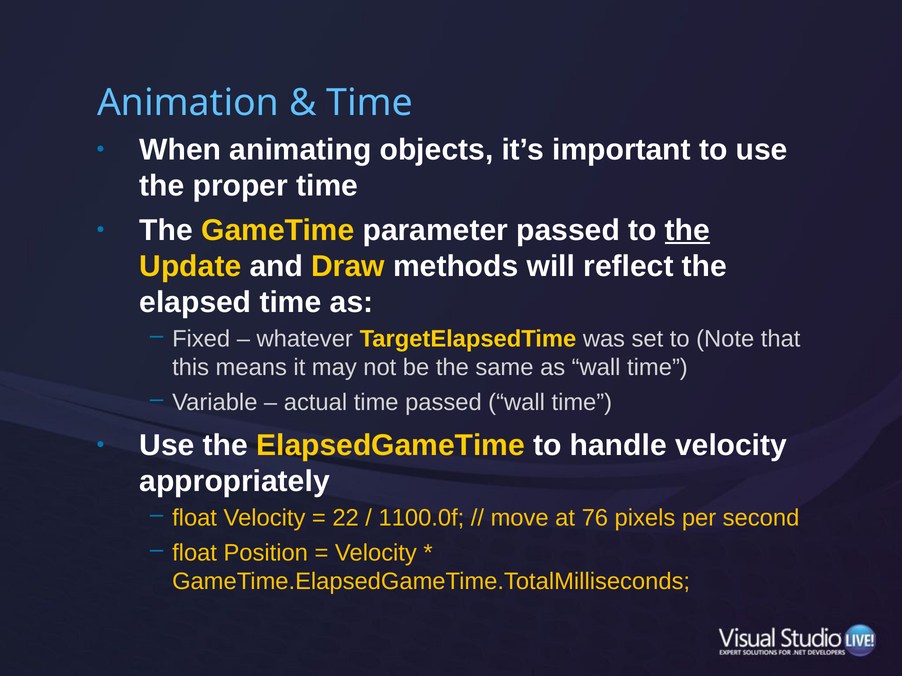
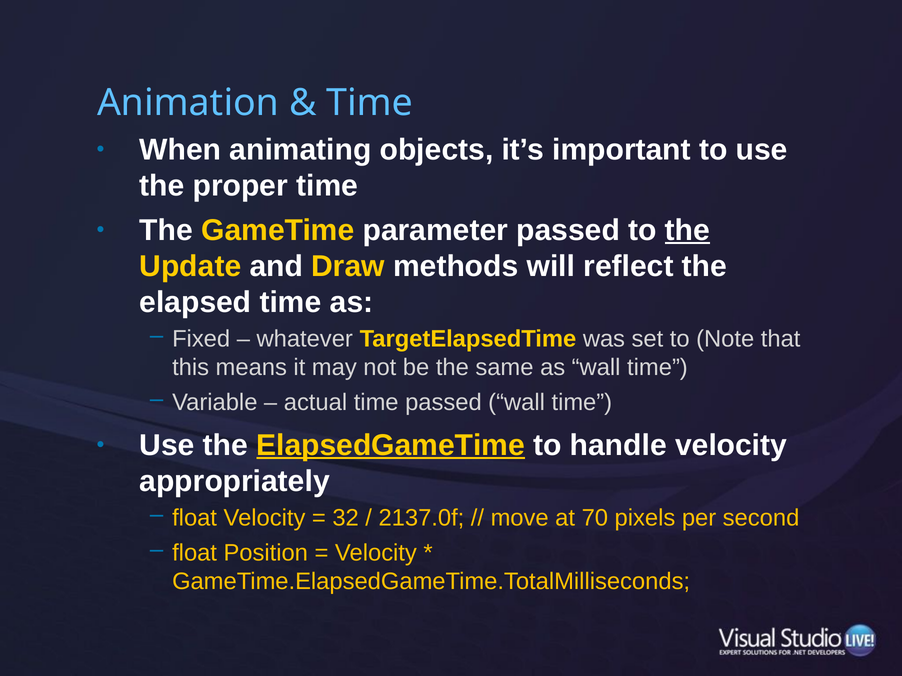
ElapsedGameTime underline: none -> present
22: 22 -> 32
1100.0f: 1100.0f -> 2137.0f
76: 76 -> 70
